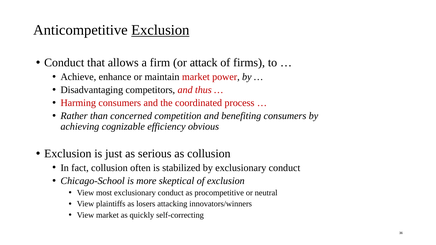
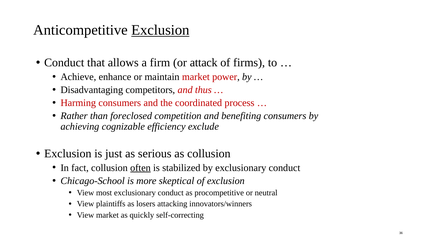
concerned: concerned -> foreclosed
obvious: obvious -> exclude
often underline: none -> present
